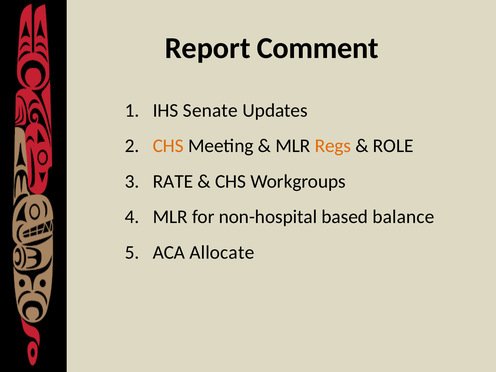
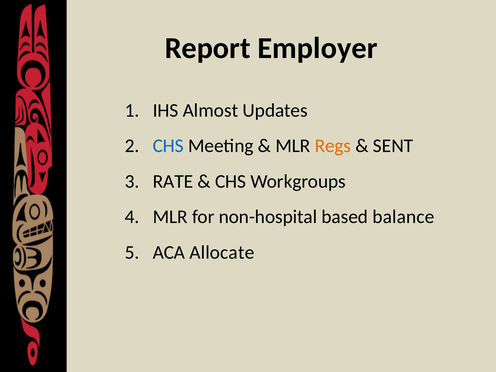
Comment: Comment -> Employer
Senate: Senate -> Almost
CHS at (168, 146) colour: orange -> blue
ROLE: ROLE -> SENT
